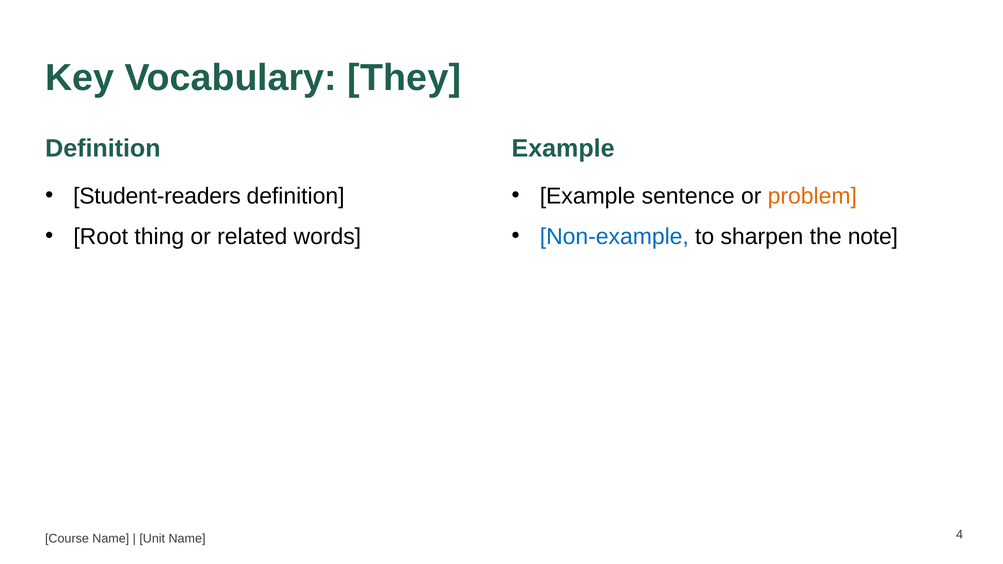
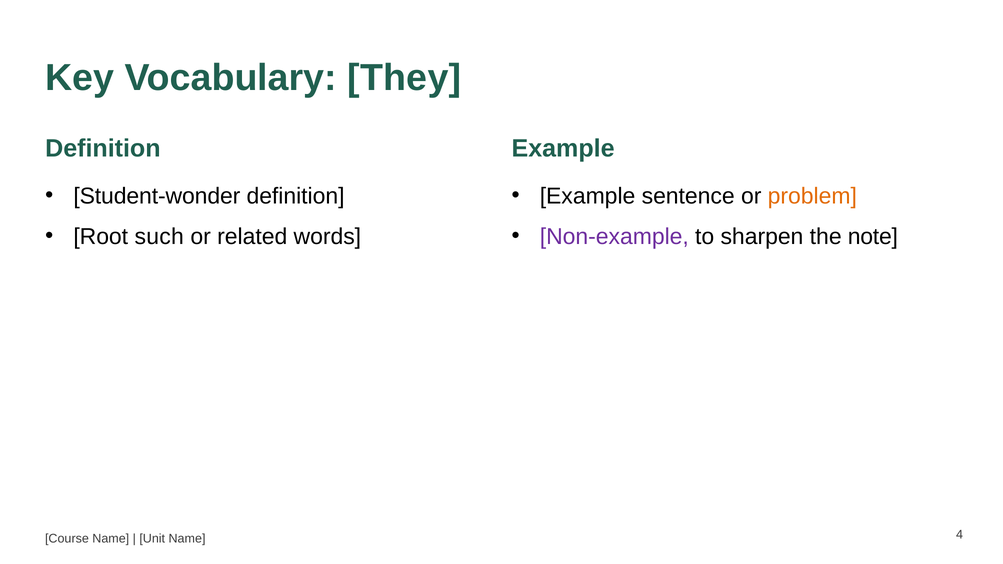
Student-readers: Student-readers -> Student-wonder
thing: thing -> such
Non-example colour: blue -> purple
